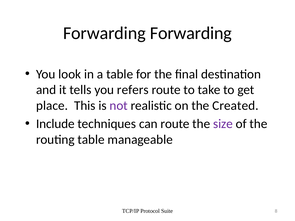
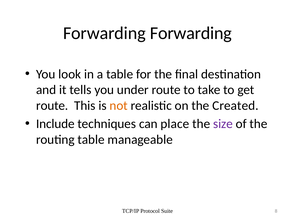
refers: refers -> under
place at (52, 106): place -> route
not colour: purple -> orange
can route: route -> place
